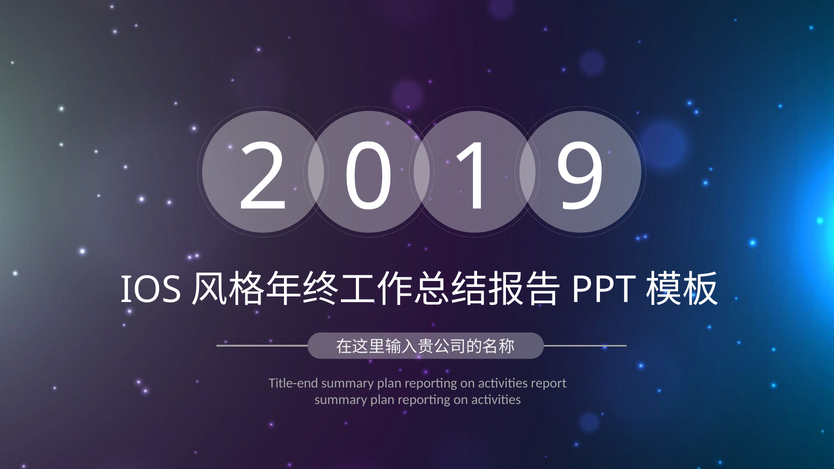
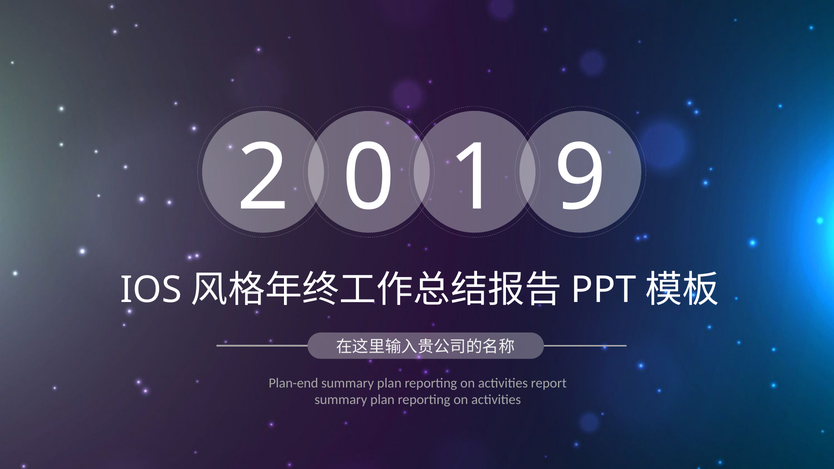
Title-end: Title-end -> Plan-end
